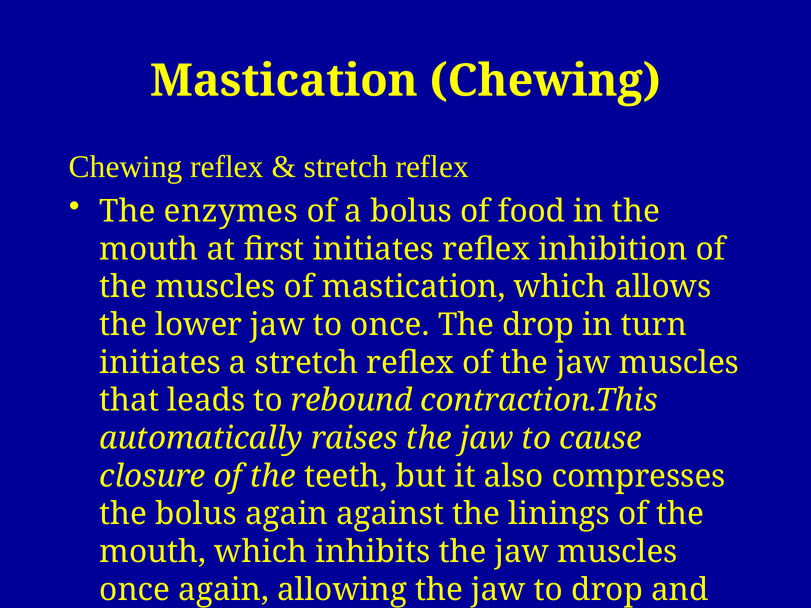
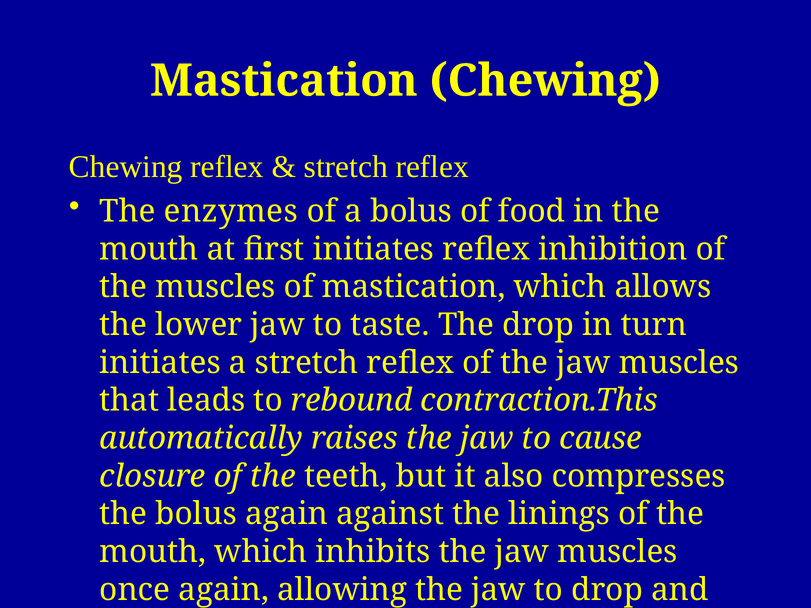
to once: once -> taste
